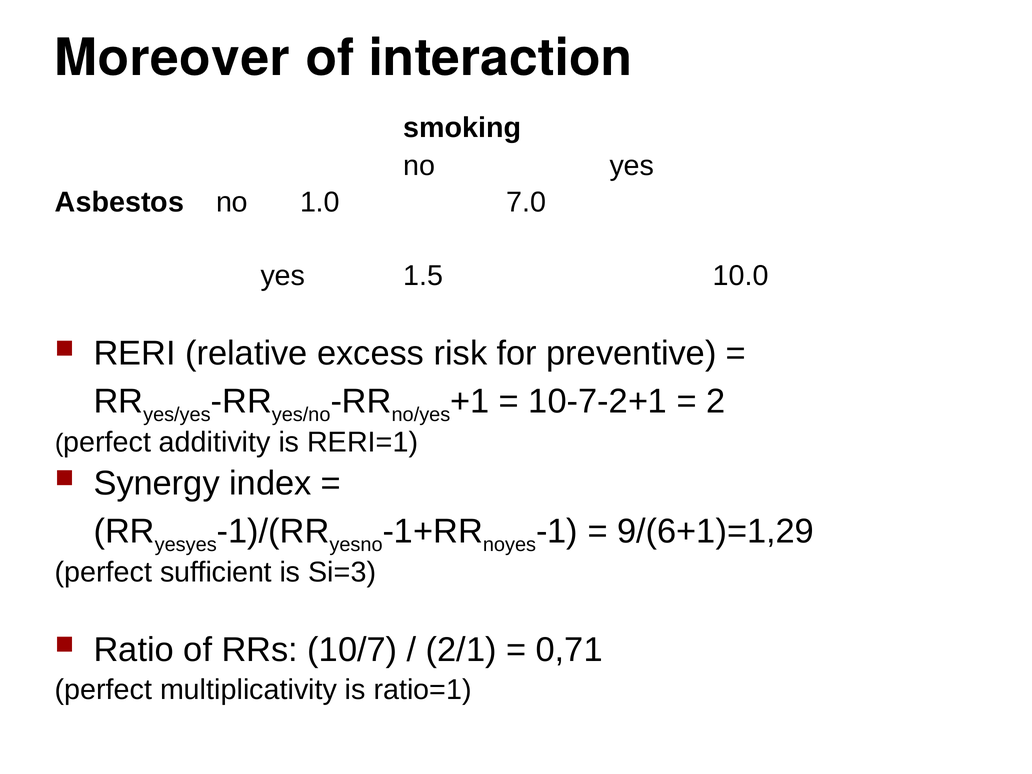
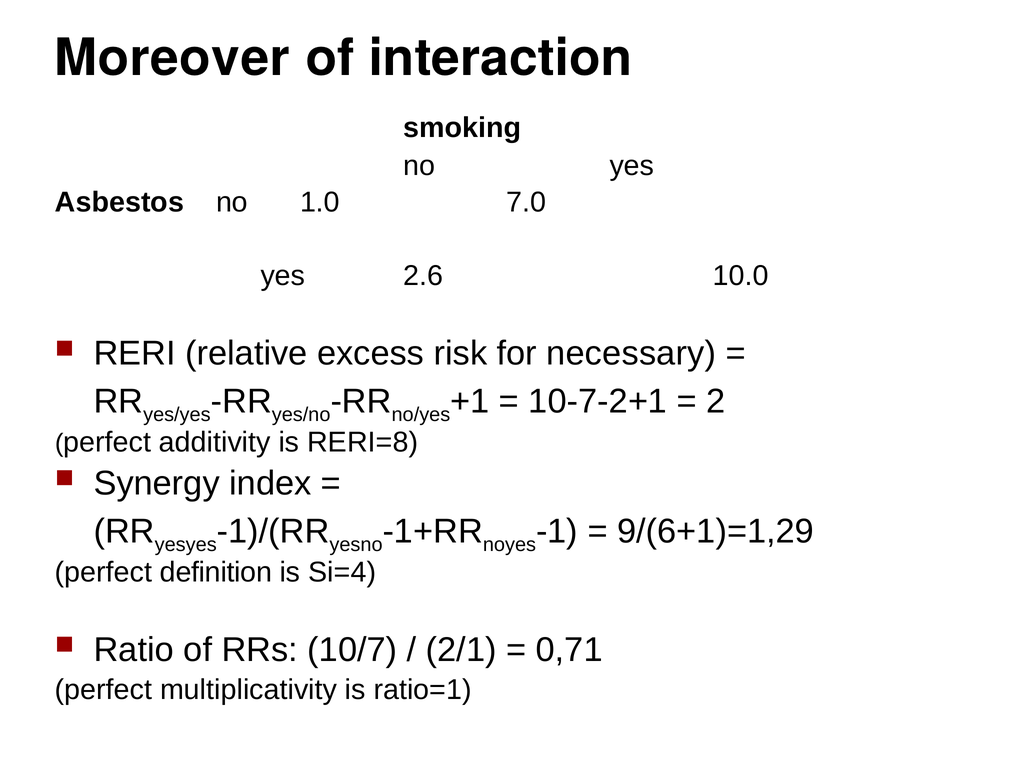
1.5: 1.5 -> 2.6
preventive: preventive -> necessary
RERI=1: RERI=1 -> RERI=8
sufficient: sufficient -> definition
Si=3: Si=3 -> Si=4
